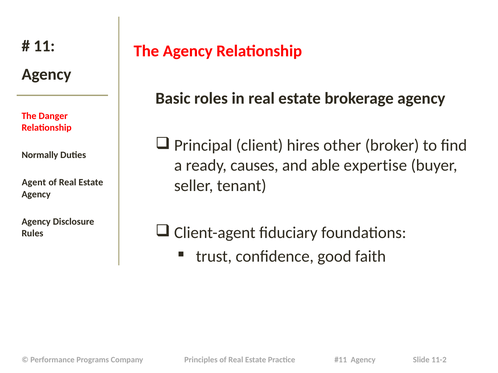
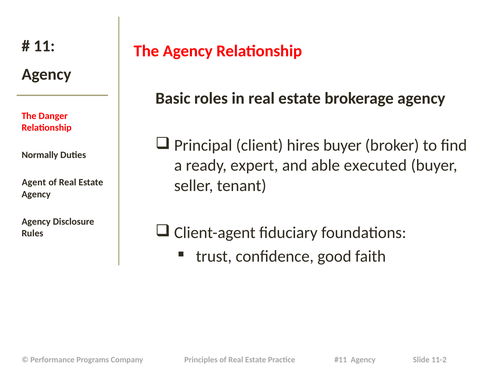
hires other: other -> buyer
causes: causes -> expert
expertise: expertise -> executed
